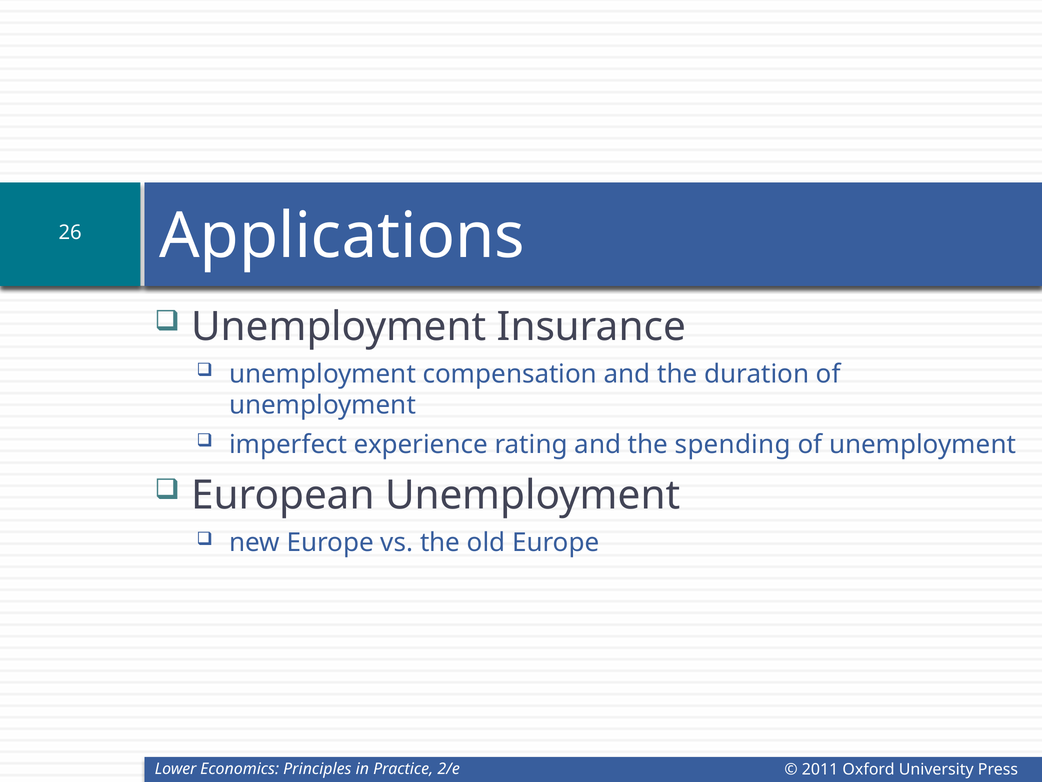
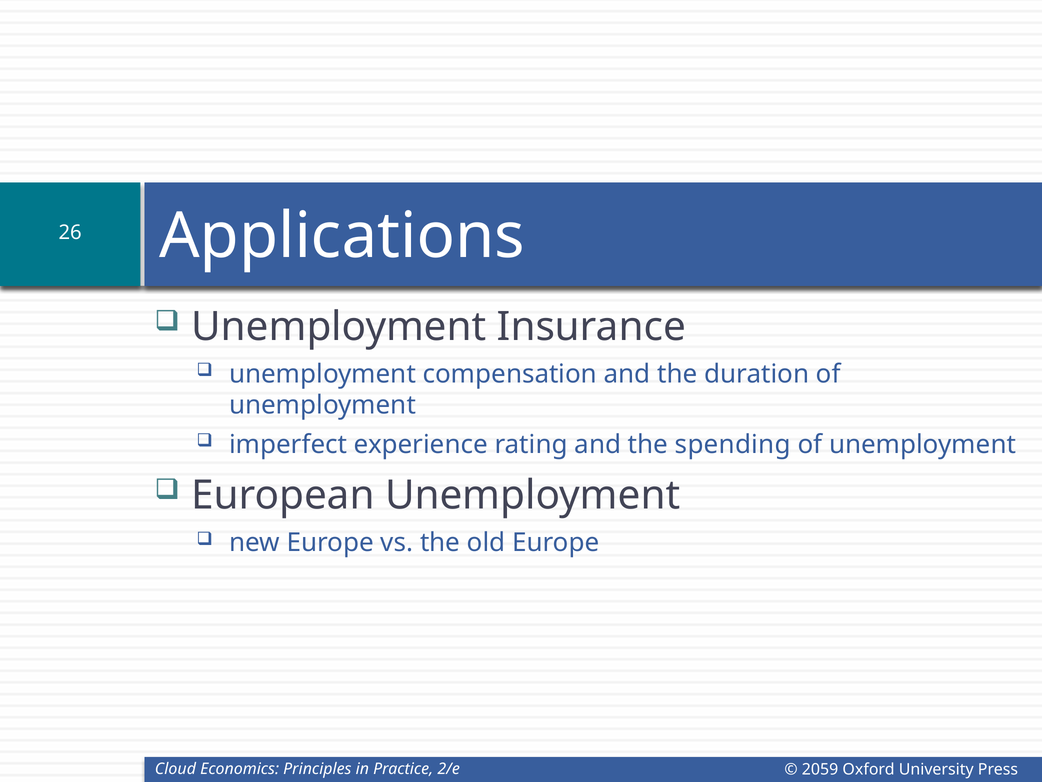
Lower: Lower -> Cloud
2011: 2011 -> 2059
